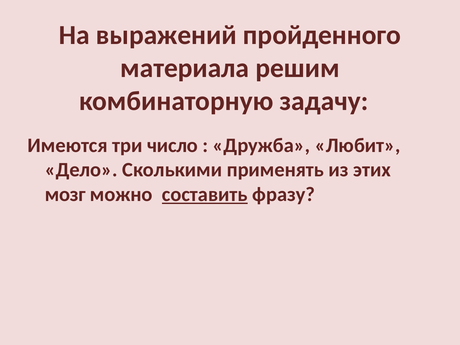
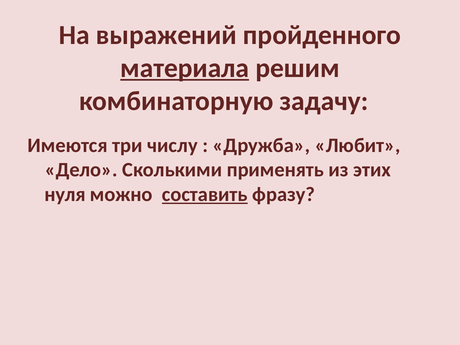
материала underline: none -> present
число: число -> числу
мозг: мозг -> нуля
